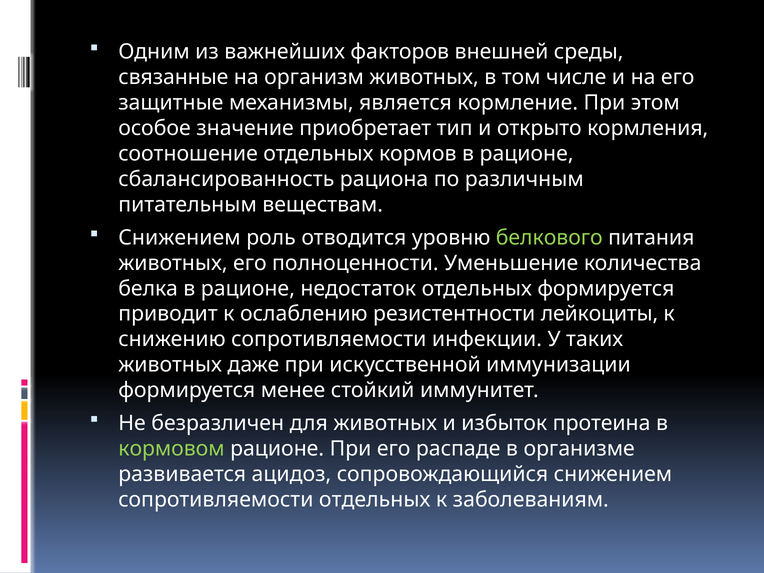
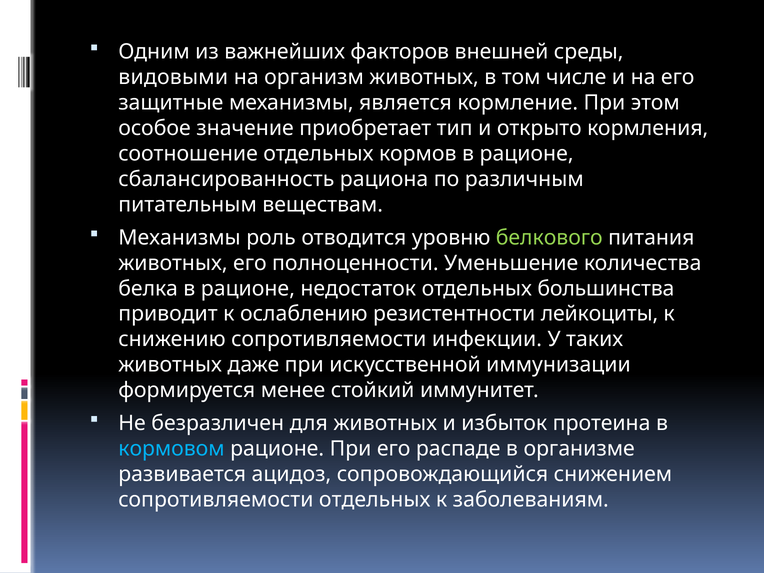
связанные: связанные -> видовыми
Снижением at (179, 238): Снижением -> Механизмы
отдельных формируется: формируется -> большинства
кормовом colour: light green -> light blue
